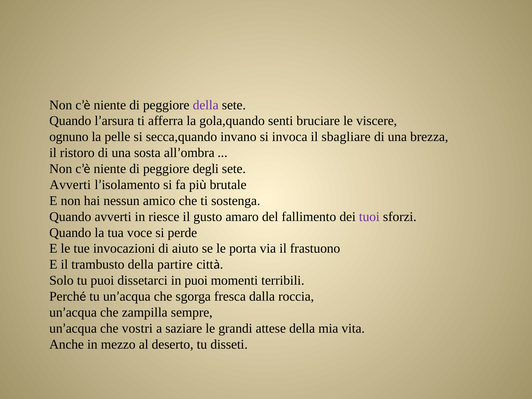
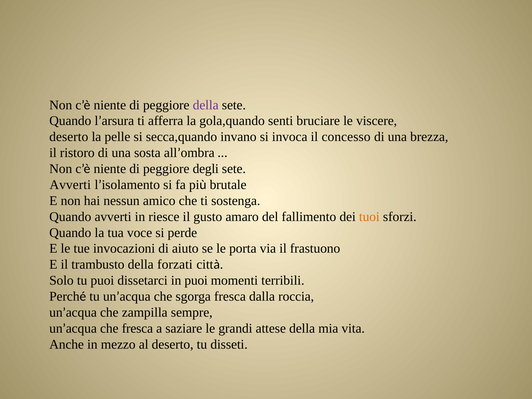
ognuno at (69, 137): ognuno -> deserto
sbagliare: sbagliare -> concesso
tuoi colour: purple -> orange
partire: partire -> forzati
che vostri: vostri -> fresca
